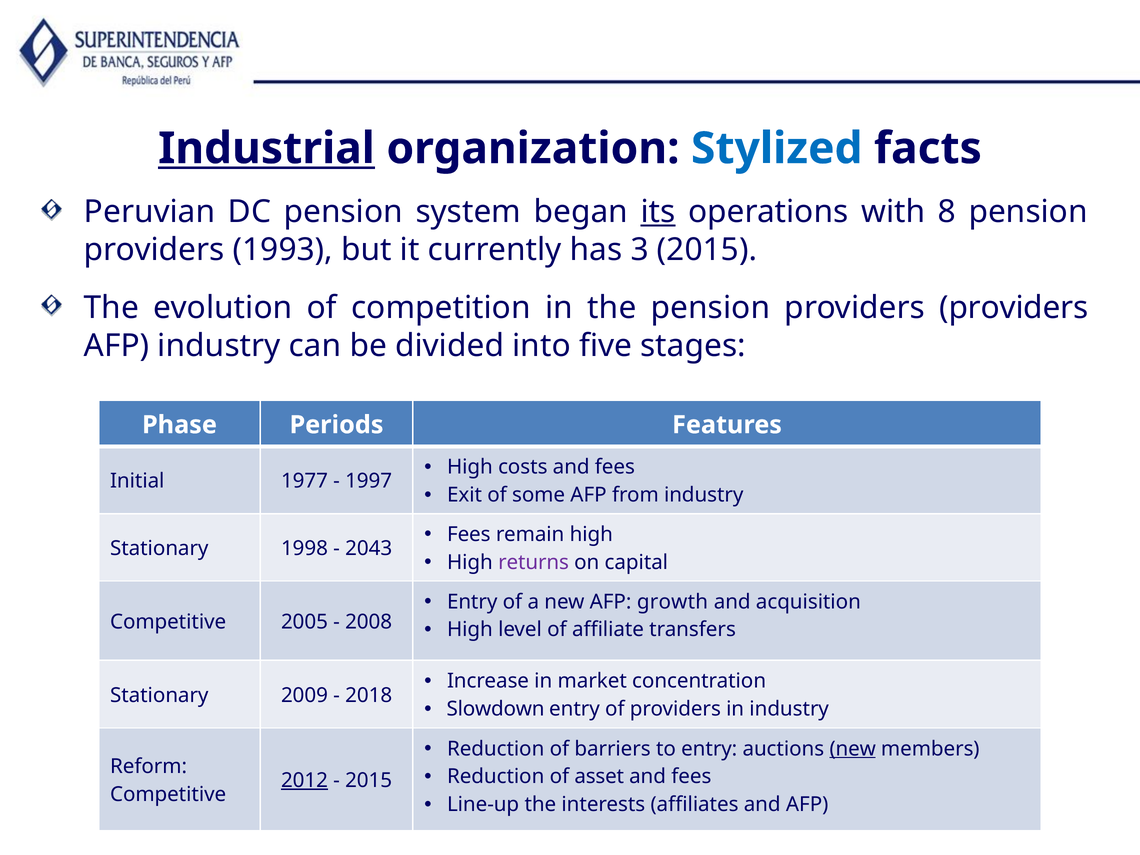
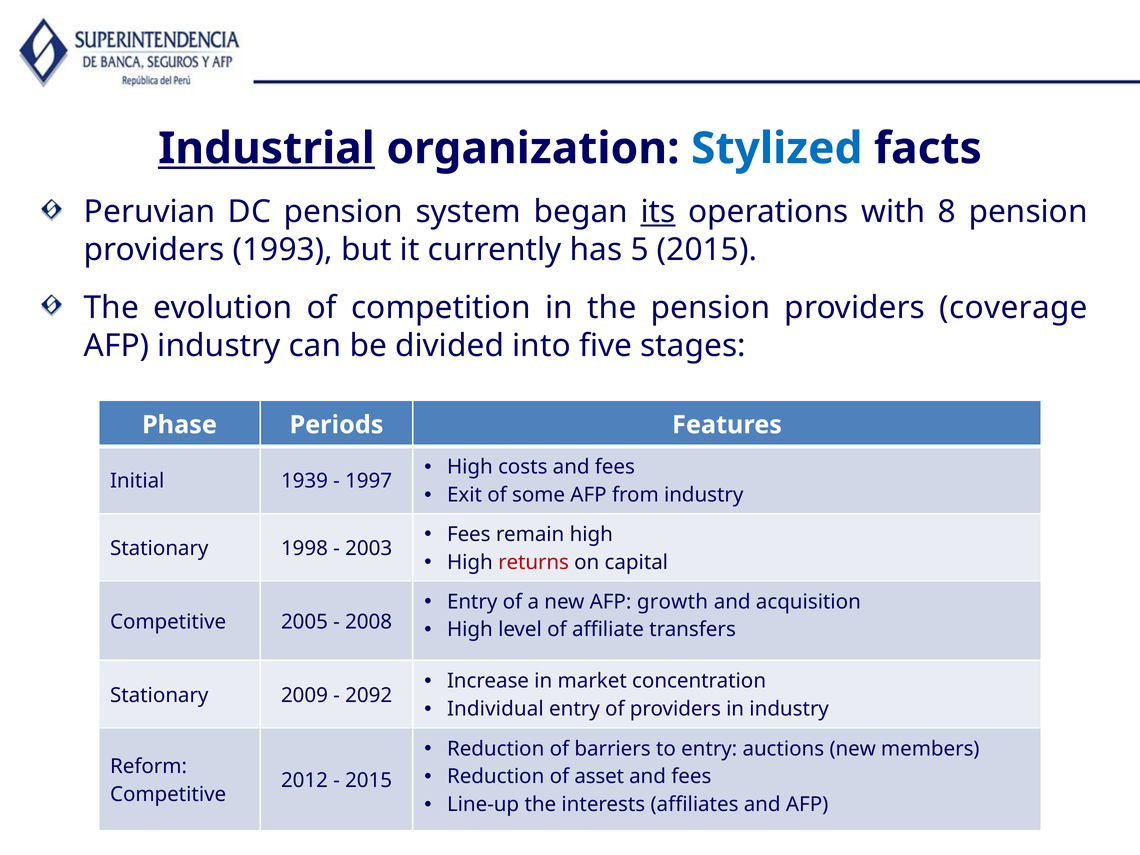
3: 3 -> 5
providers providers: providers -> coverage
1977: 1977 -> 1939
2043: 2043 -> 2003
returns colour: purple -> red
2018: 2018 -> 2092
Slowdown: Slowdown -> Individual
new at (853, 749) underline: present -> none
2012 underline: present -> none
